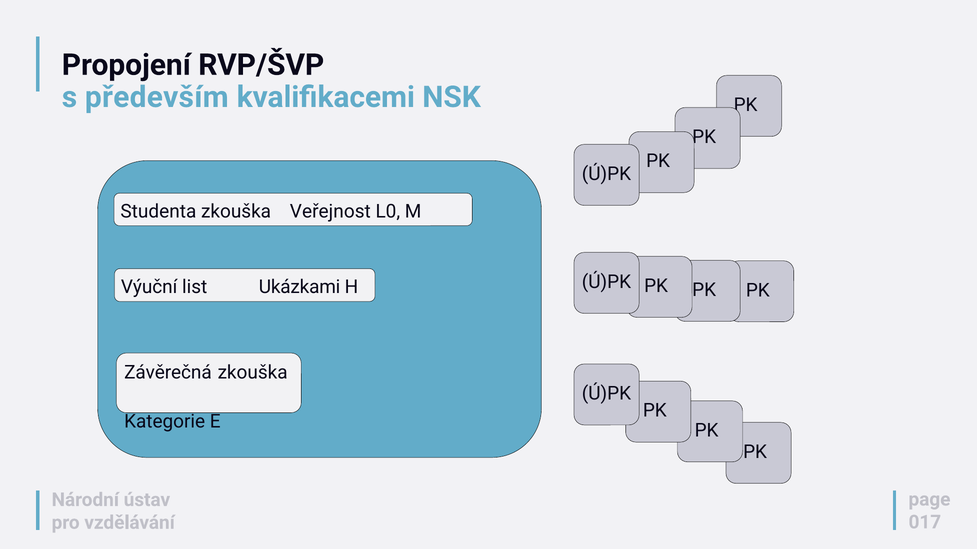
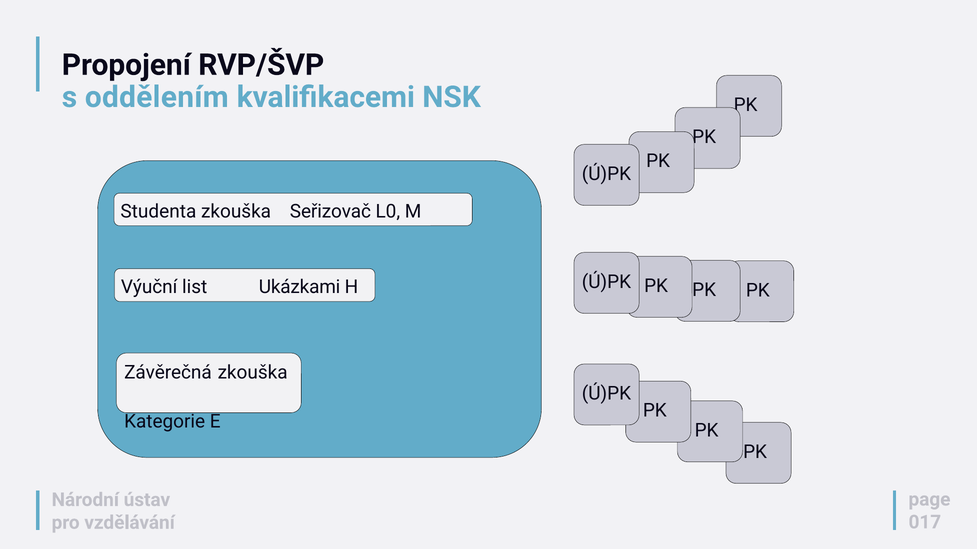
především: především -> oddělením
Veřejnost: Veřejnost -> Seřizovač
